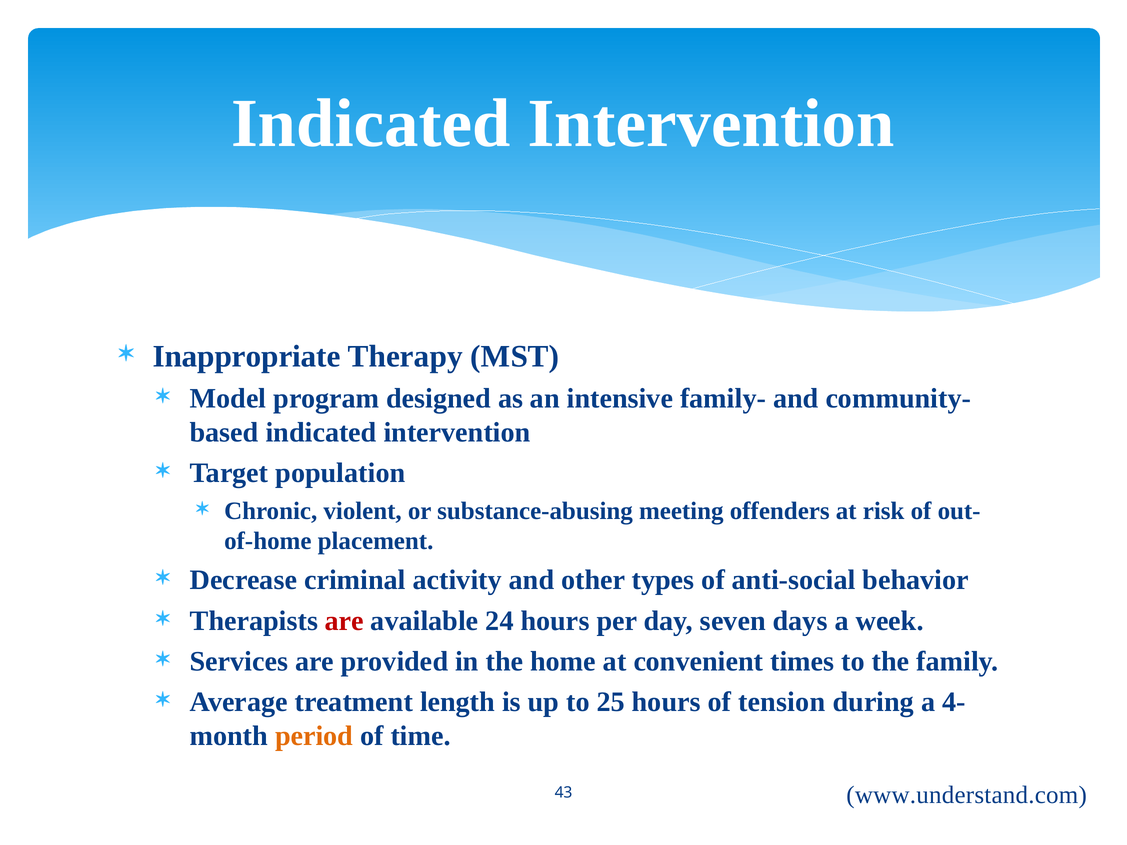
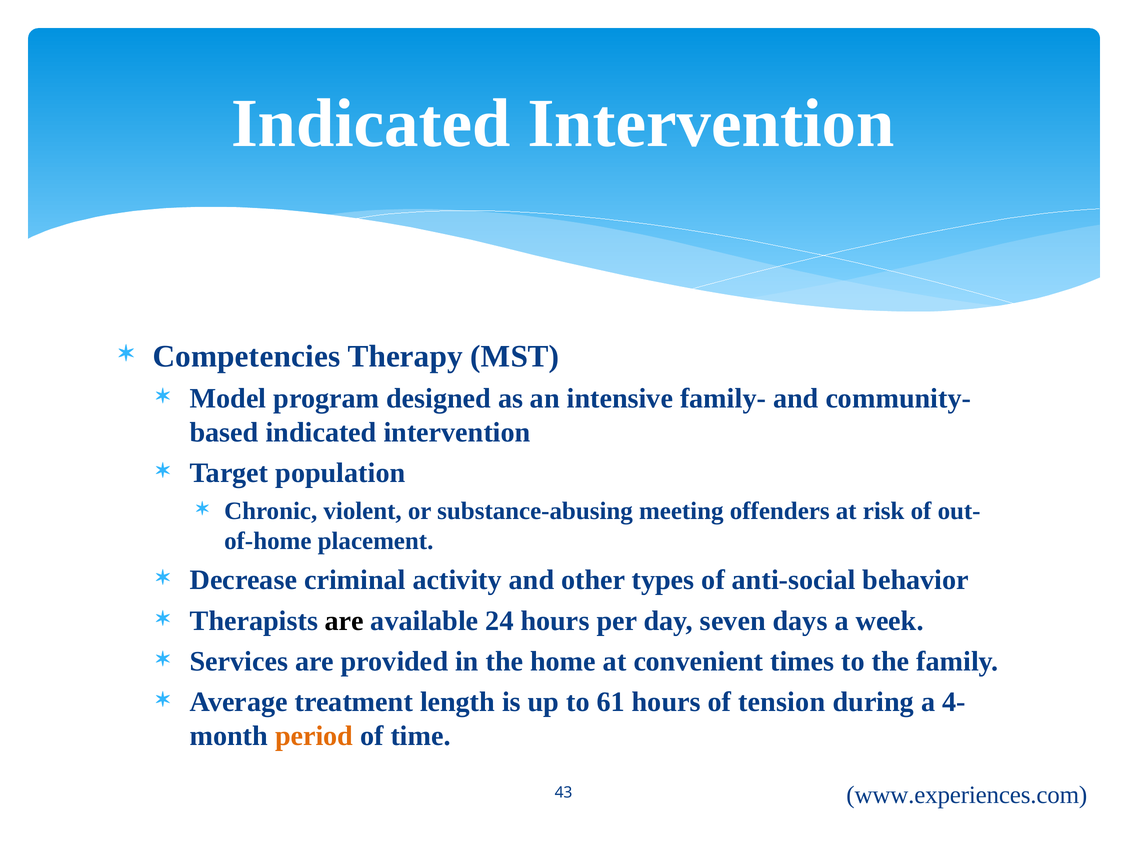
Inappropriate: Inappropriate -> Competencies
are at (344, 621) colour: red -> black
25: 25 -> 61
www.understand.com: www.understand.com -> www.experiences.com
